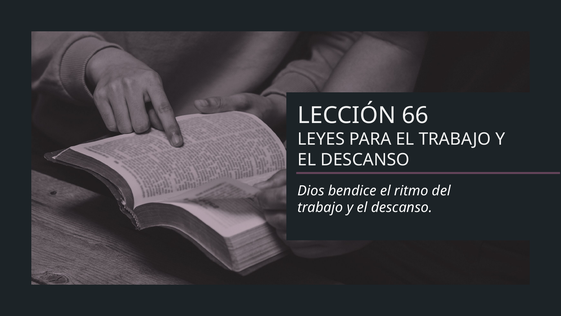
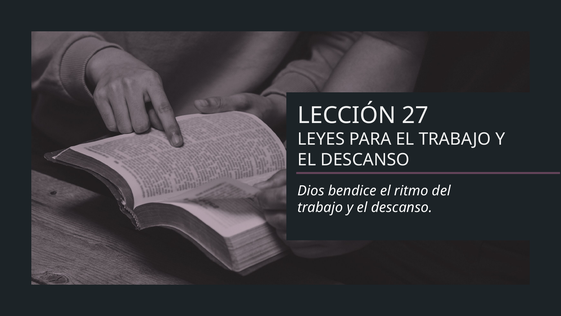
66: 66 -> 27
